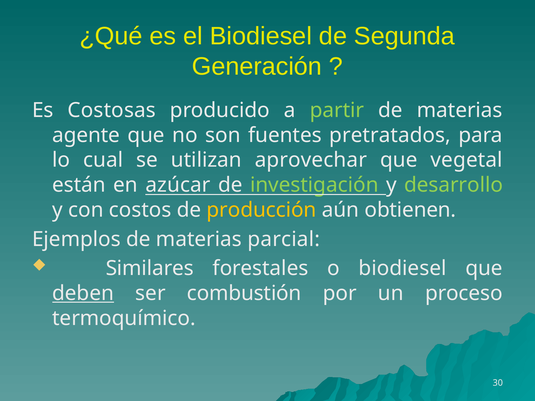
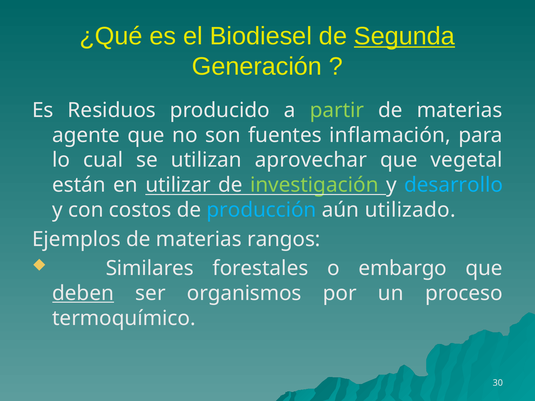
Segunda underline: none -> present
Costosas: Costosas -> Residuos
pretratados: pretratados -> inflamación
azúcar: azúcar -> utilizar
desarrollo colour: light green -> light blue
producción colour: yellow -> light blue
obtienen: obtienen -> utilizado
parcial: parcial -> rangos
o biodiesel: biodiesel -> embargo
combustión: combustión -> organismos
